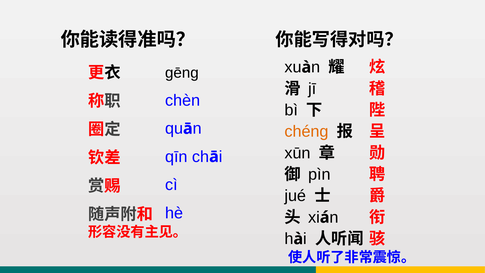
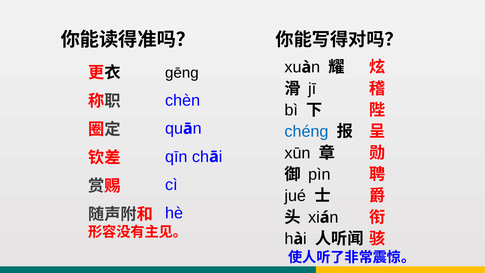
chéng colour: orange -> blue
